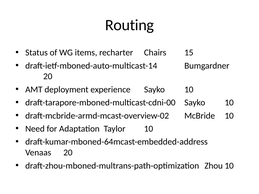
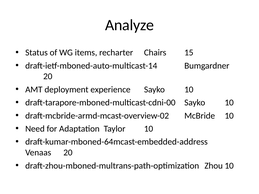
Routing: Routing -> Analyze
